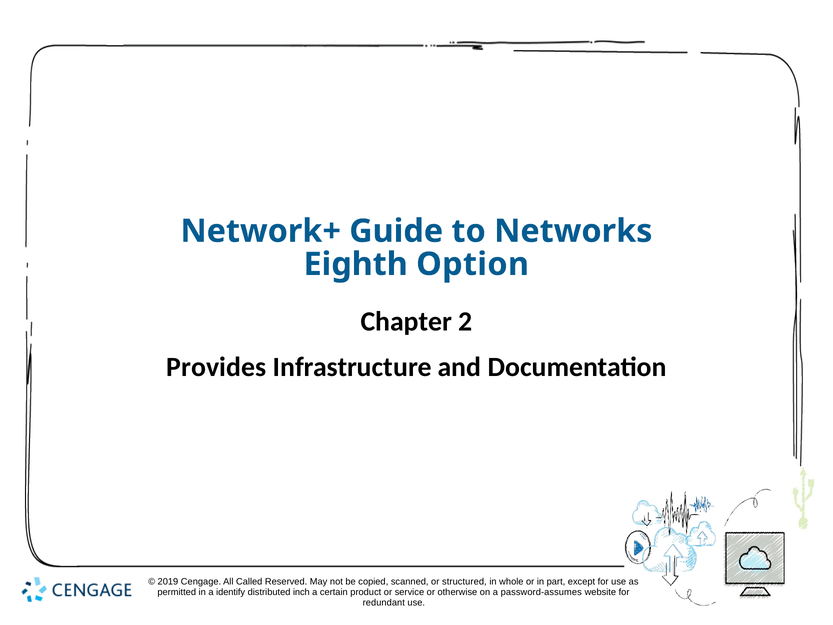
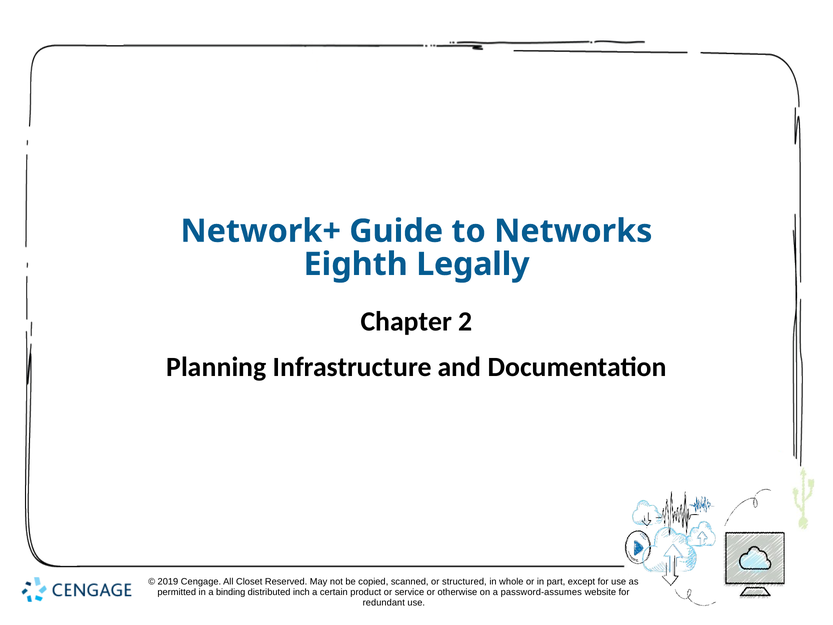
Option: Option -> Legally
Provides: Provides -> Planning
Called: Called -> Closet
identify: identify -> binding
